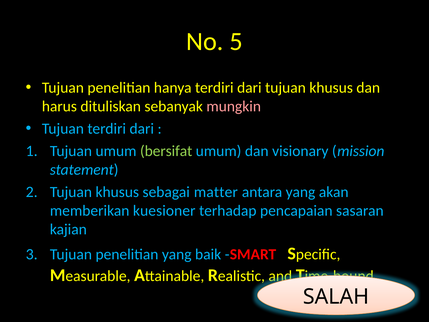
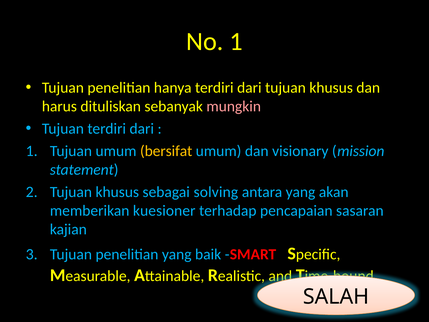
No 5: 5 -> 1
bersifat colour: light green -> yellow
matter: matter -> solving
